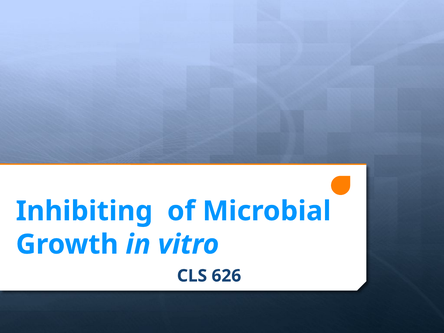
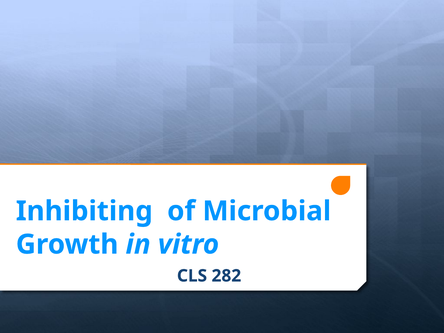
626: 626 -> 282
